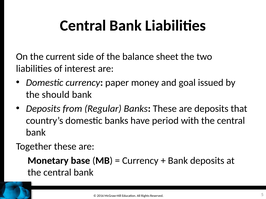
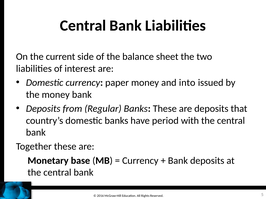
goal: goal -> into
the should: should -> money
